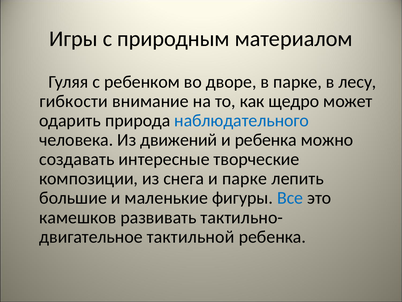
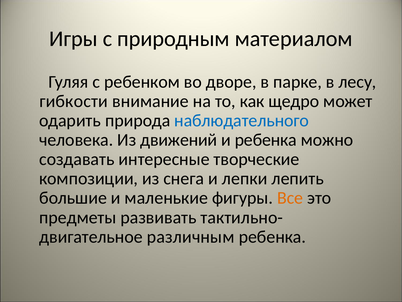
и парке: парке -> лепки
Все colour: blue -> orange
камешков: камешков -> предметы
тактильной: тактильной -> различным
